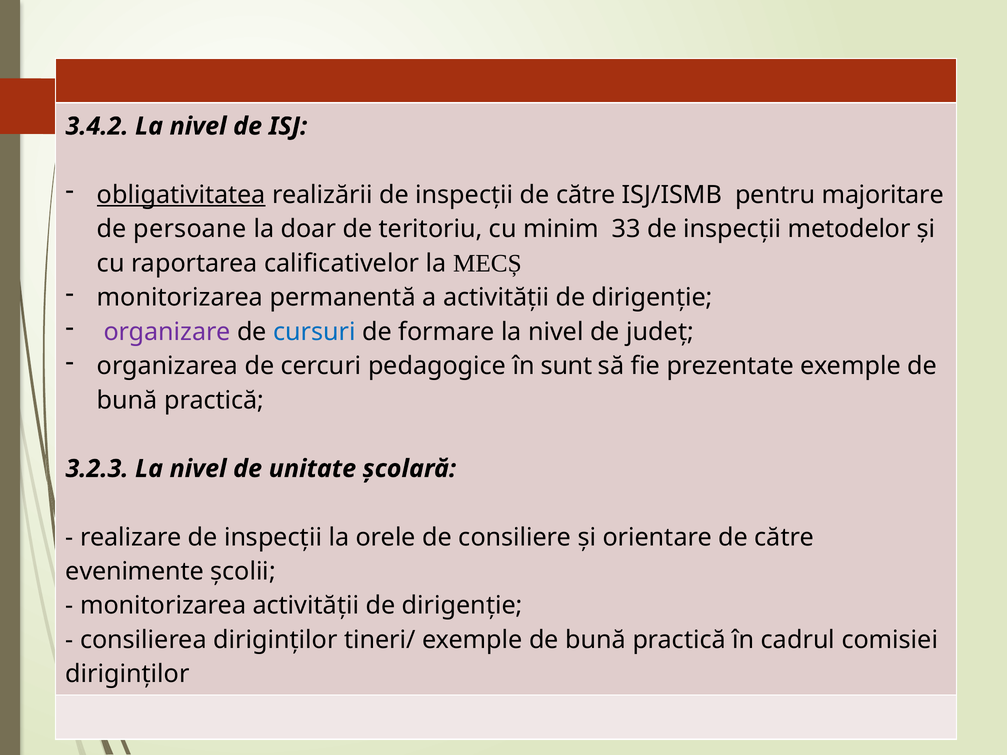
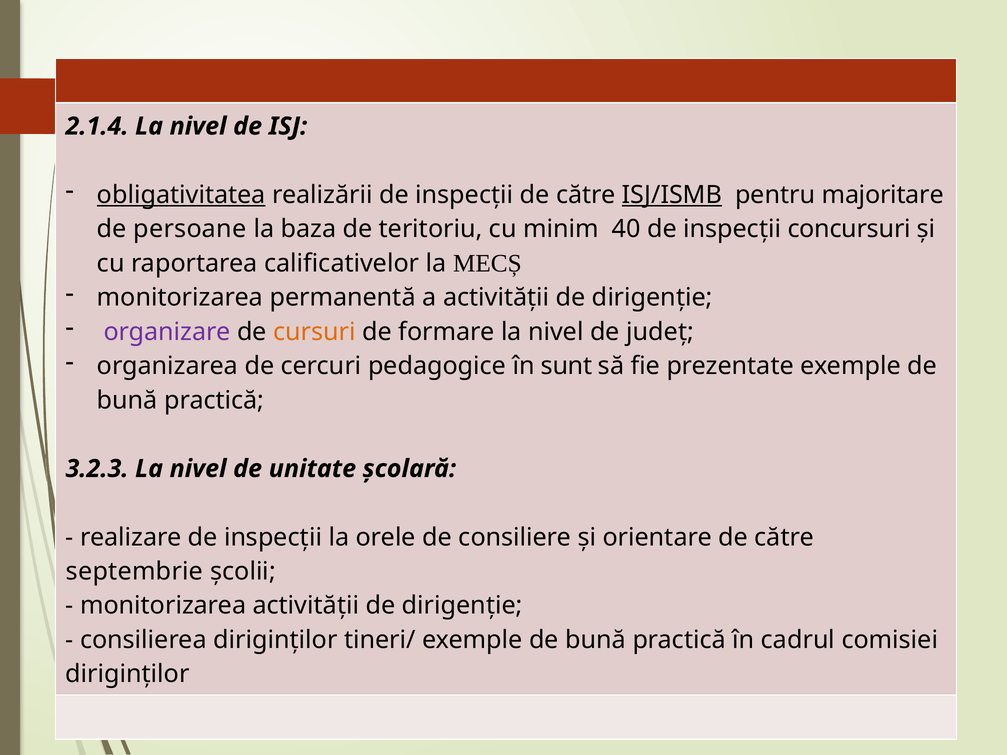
3.4.2: 3.4.2 -> 2.1.4
ISJ/ISMB underline: none -> present
doar: doar -> baza
33: 33 -> 40
metodelor: metodelor -> concursuri
cursuri colour: blue -> orange
evenimente: evenimente -> septembrie
